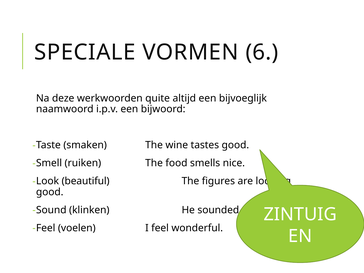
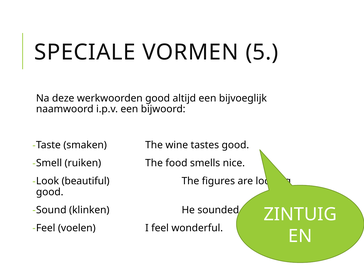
6: 6 -> 5
werkwoorden quite: quite -> good
